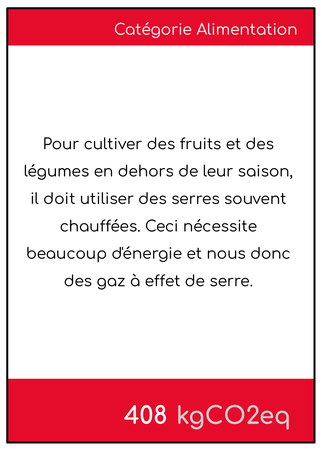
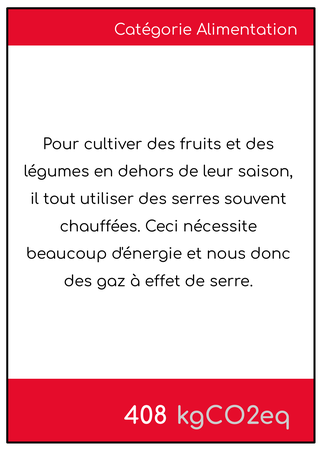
doit: doit -> tout
